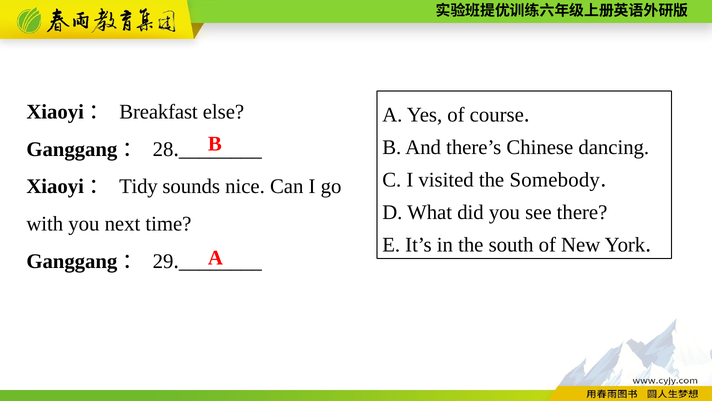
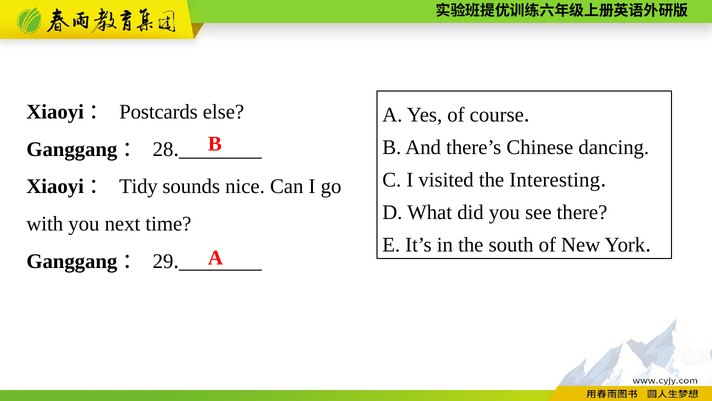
Breakfast: Breakfast -> Postcards
Somebody: Somebody -> Interesting
